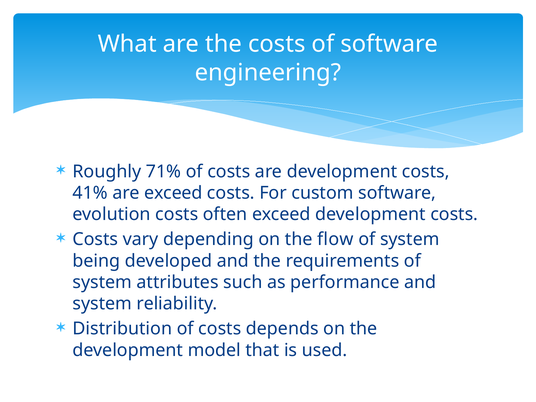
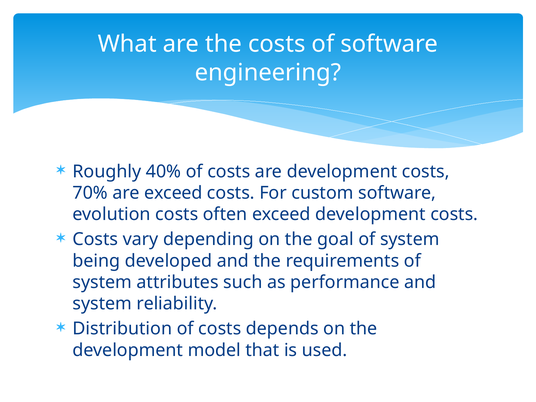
71%: 71% -> 40%
41%: 41% -> 70%
flow: flow -> goal
